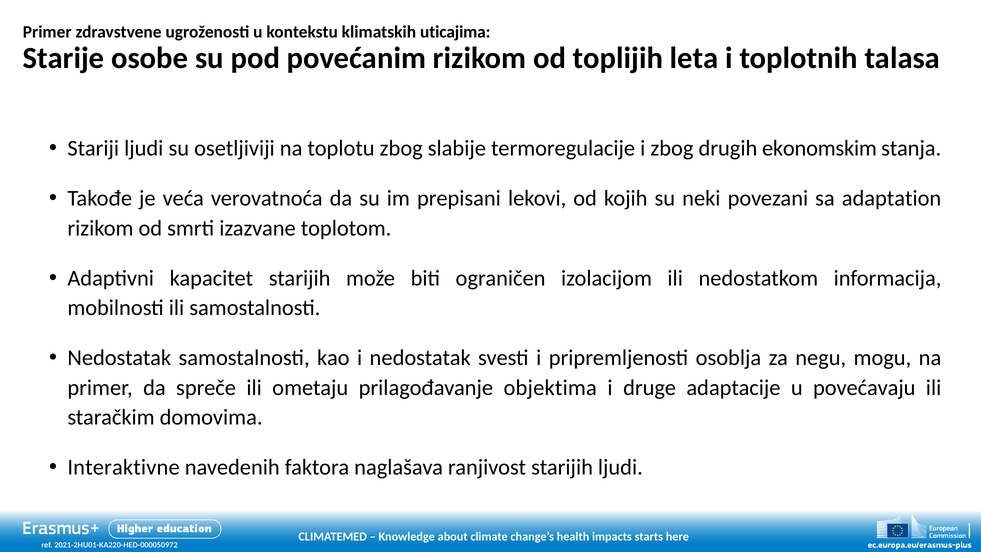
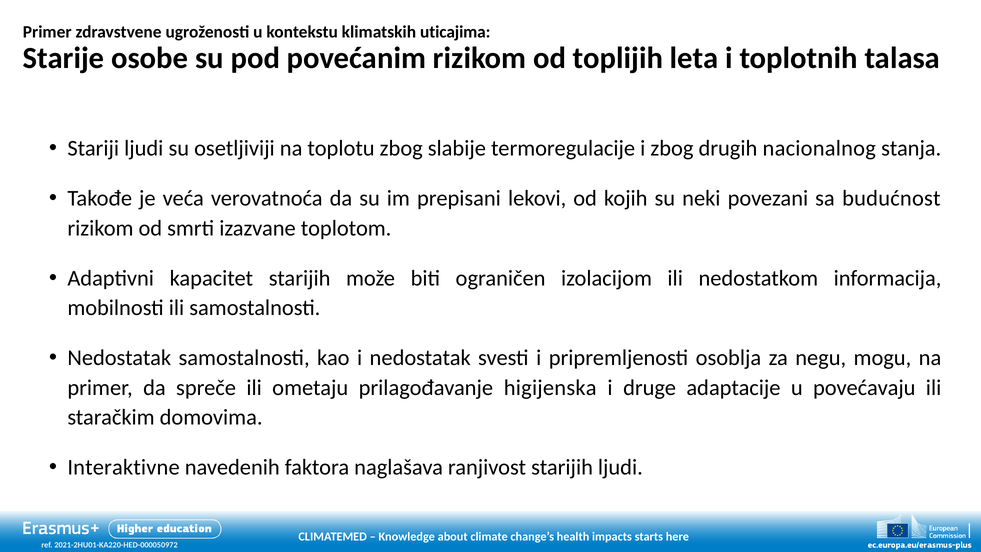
ekonomskim: ekonomskim -> nacionalnog
adaptation: adaptation -> budućnost
objektima: objektima -> higijenska
